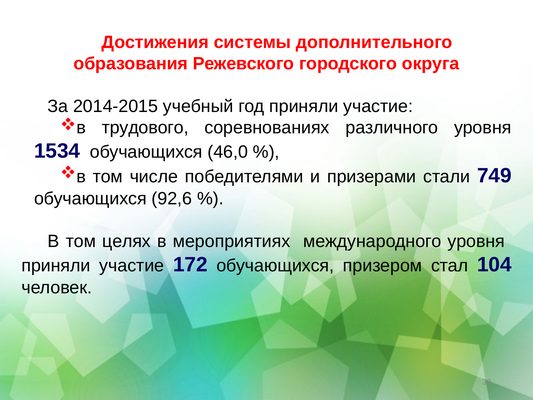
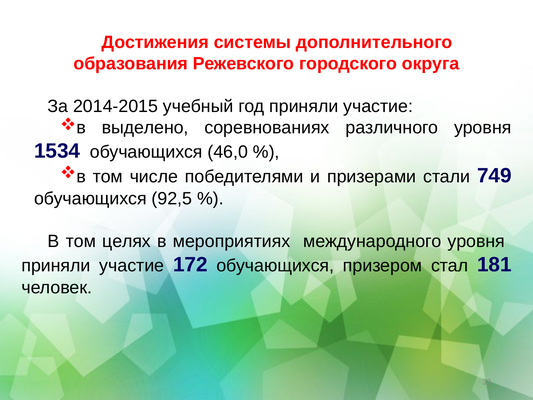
трудового: трудового -> выделено
92,6: 92,6 -> 92,5
104: 104 -> 181
